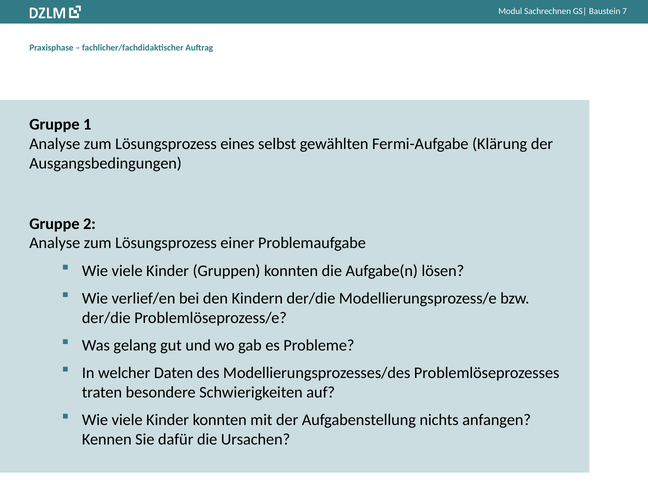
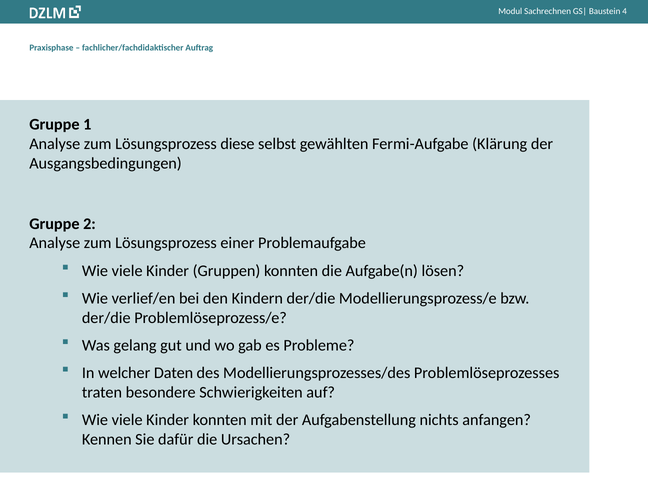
7: 7 -> 4
eines: eines -> diese
